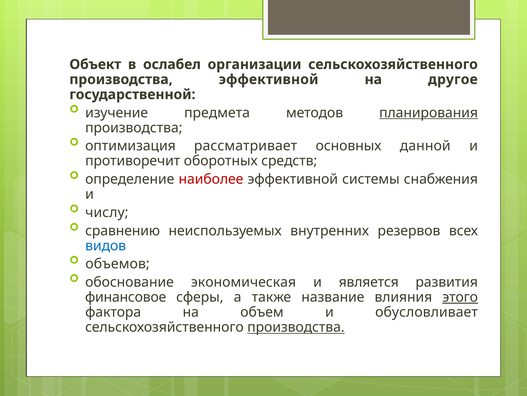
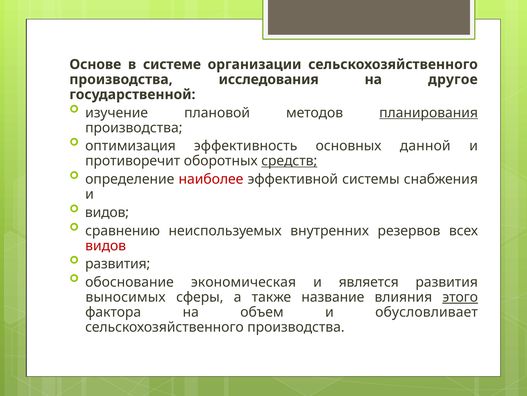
Объект: Объект -> Основе
ослабел: ослабел -> системе
производства эффективной: эффективной -> исследования
предмета: предмета -> плановой
рассматривает: рассматривает -> эффективность
средств underline: none -> present
числу at (107, 212): числу -> видов
видов at (106, 245) colour: blue -> red
объемов at (118, 263): объемов -> развития
финансовое: финансовое -> выносимых
производства at (296, 327) underline: present -> none
